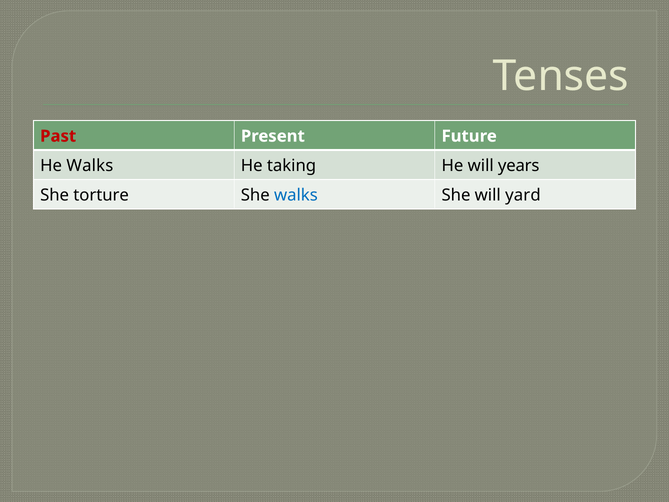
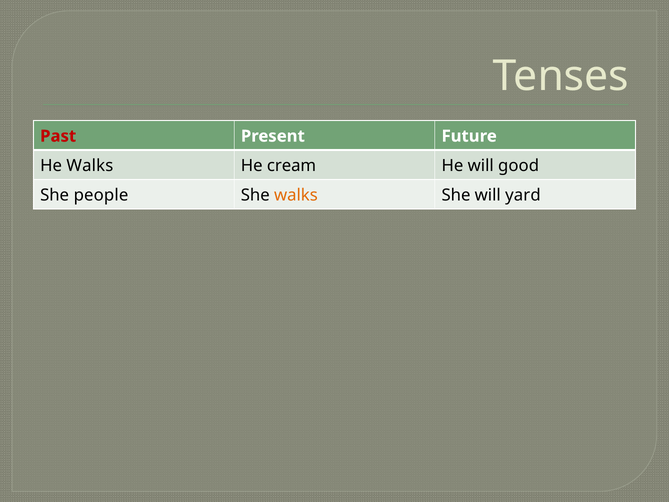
taking: taking -> cream
years: years -> good
torture: torture -> people
walks at (296, 195) colour: blue -> orange
